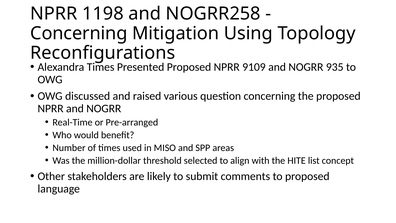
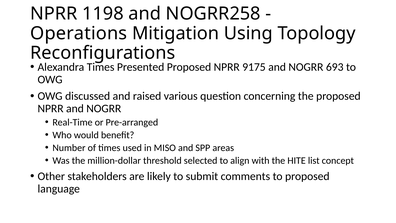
Concerning at (79, 33): Concerning -> Operations
9109: 9109 -> 9175
935: 935 -> 693
